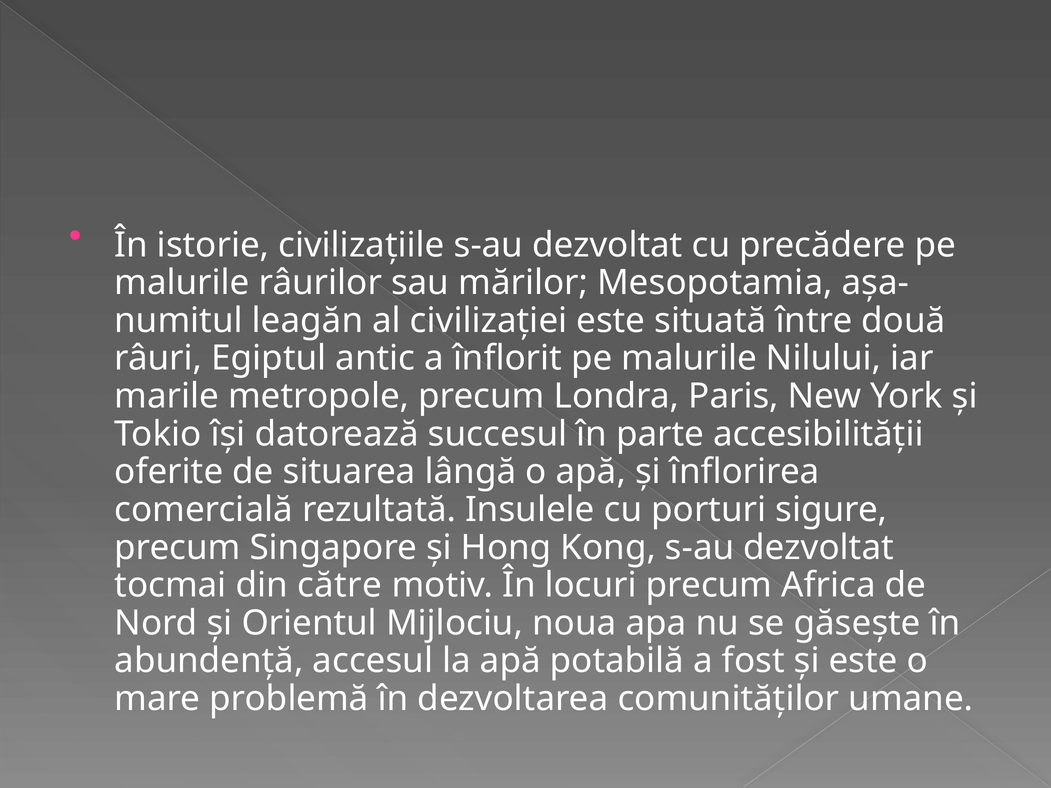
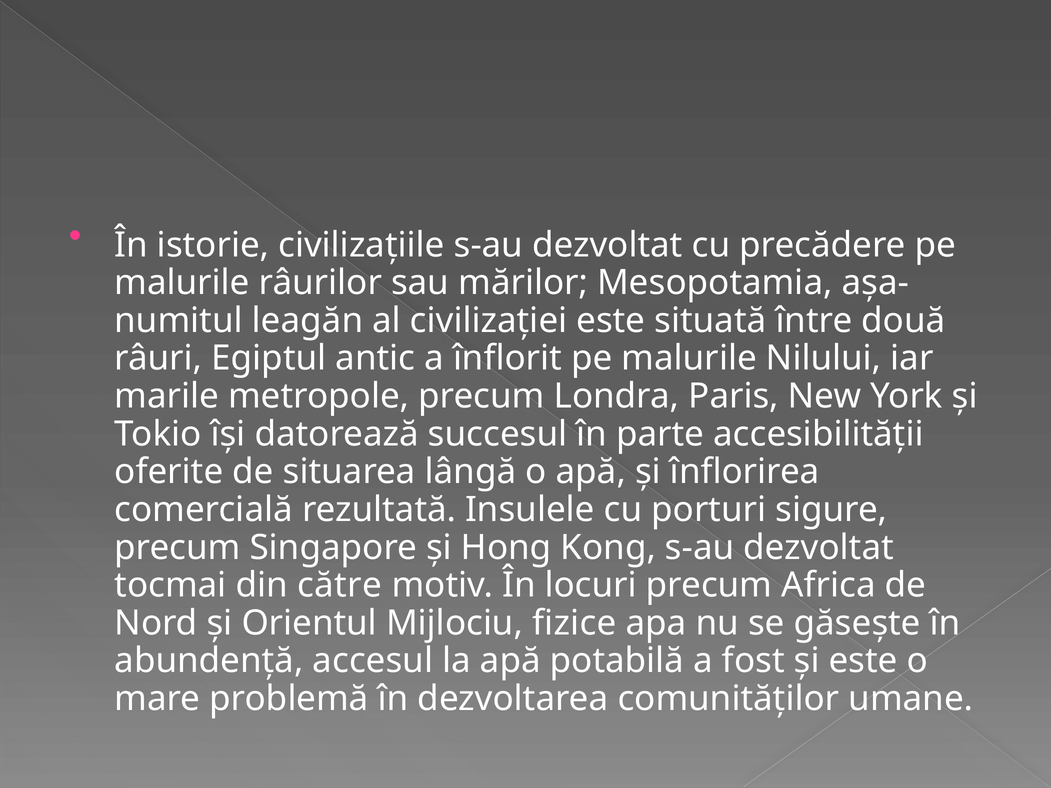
noua: noua -> fizice
